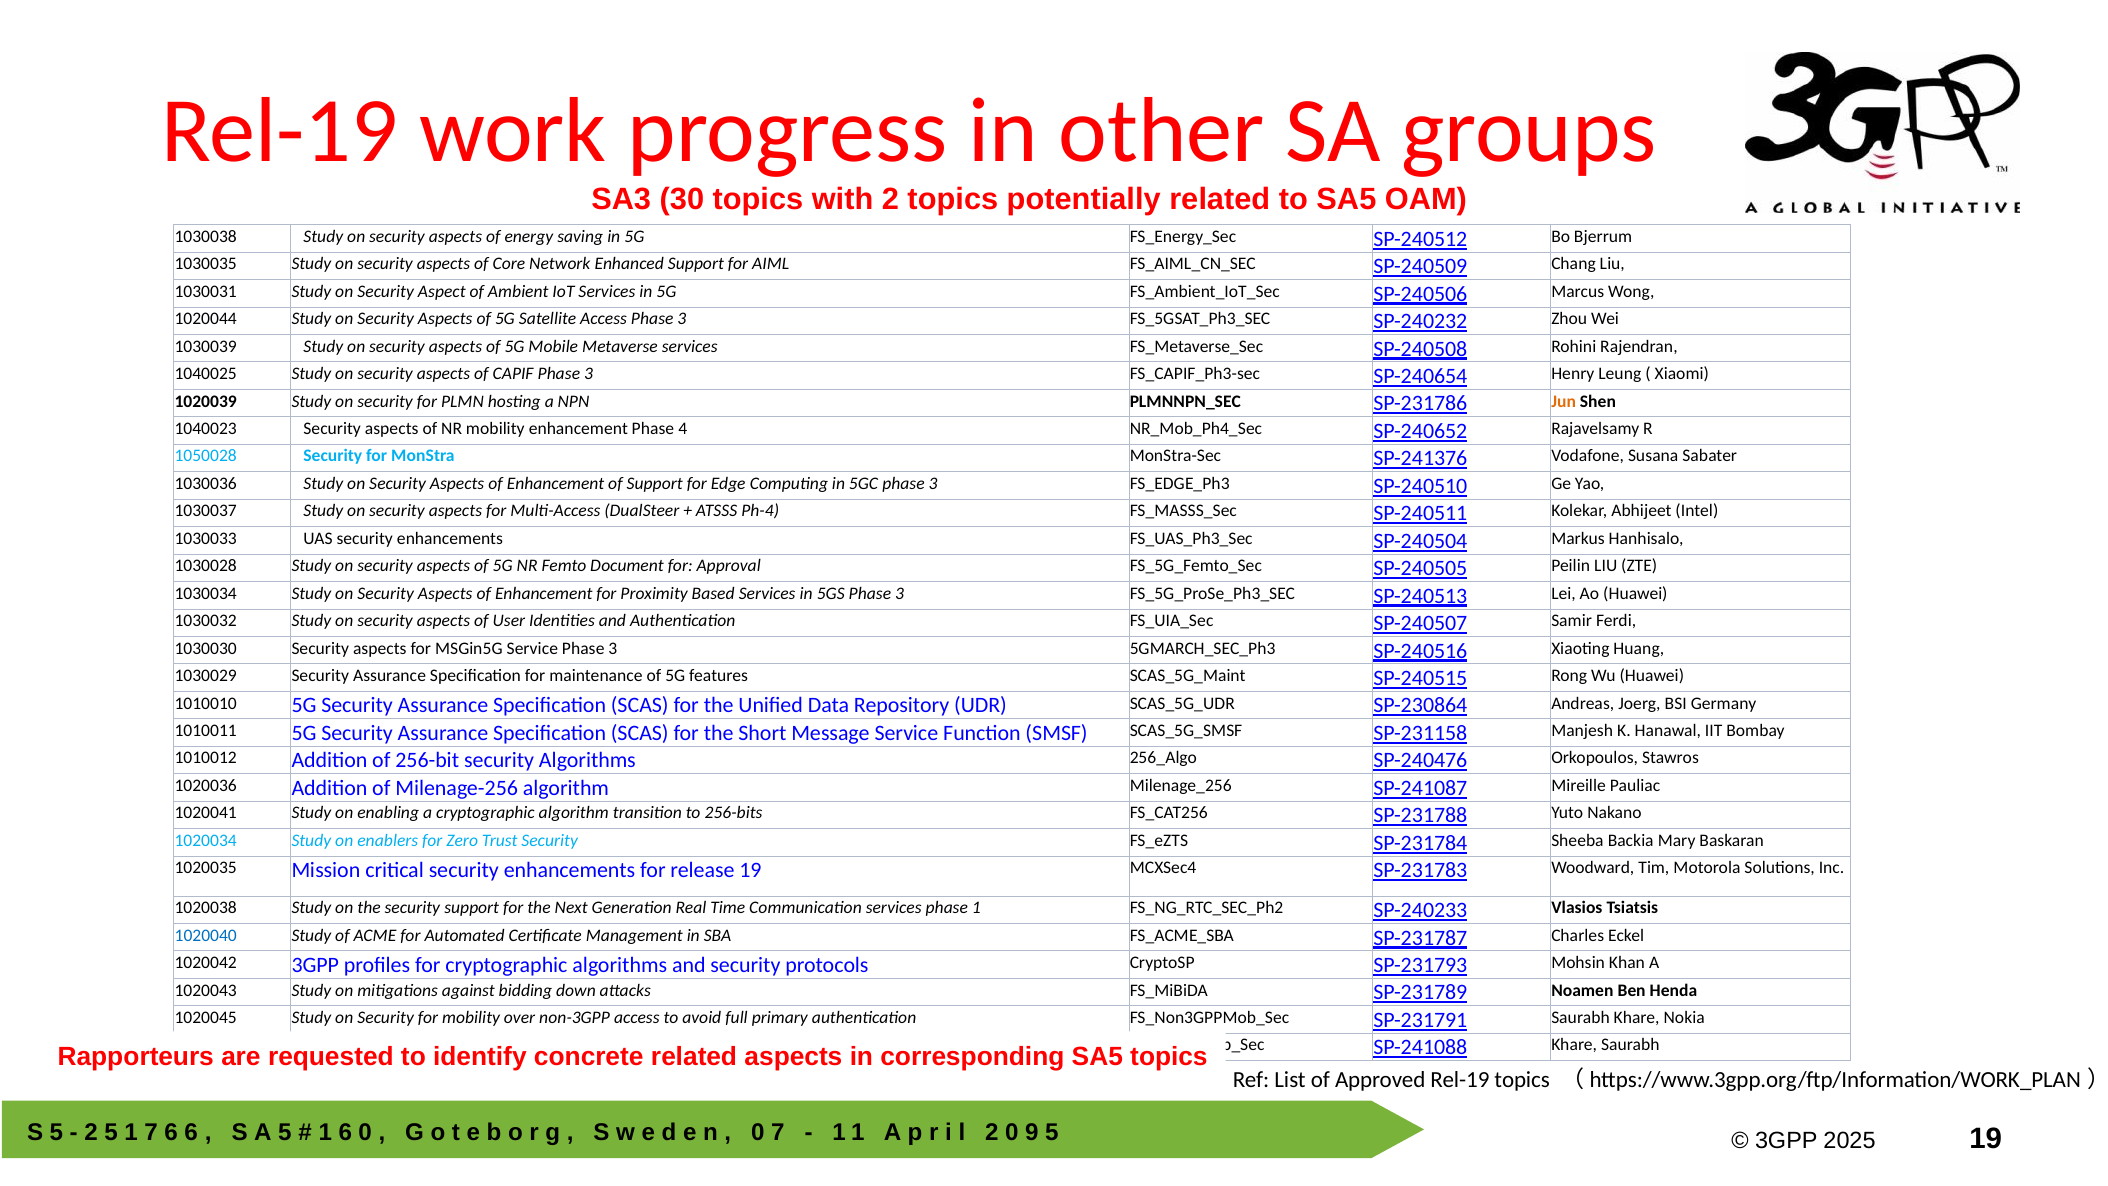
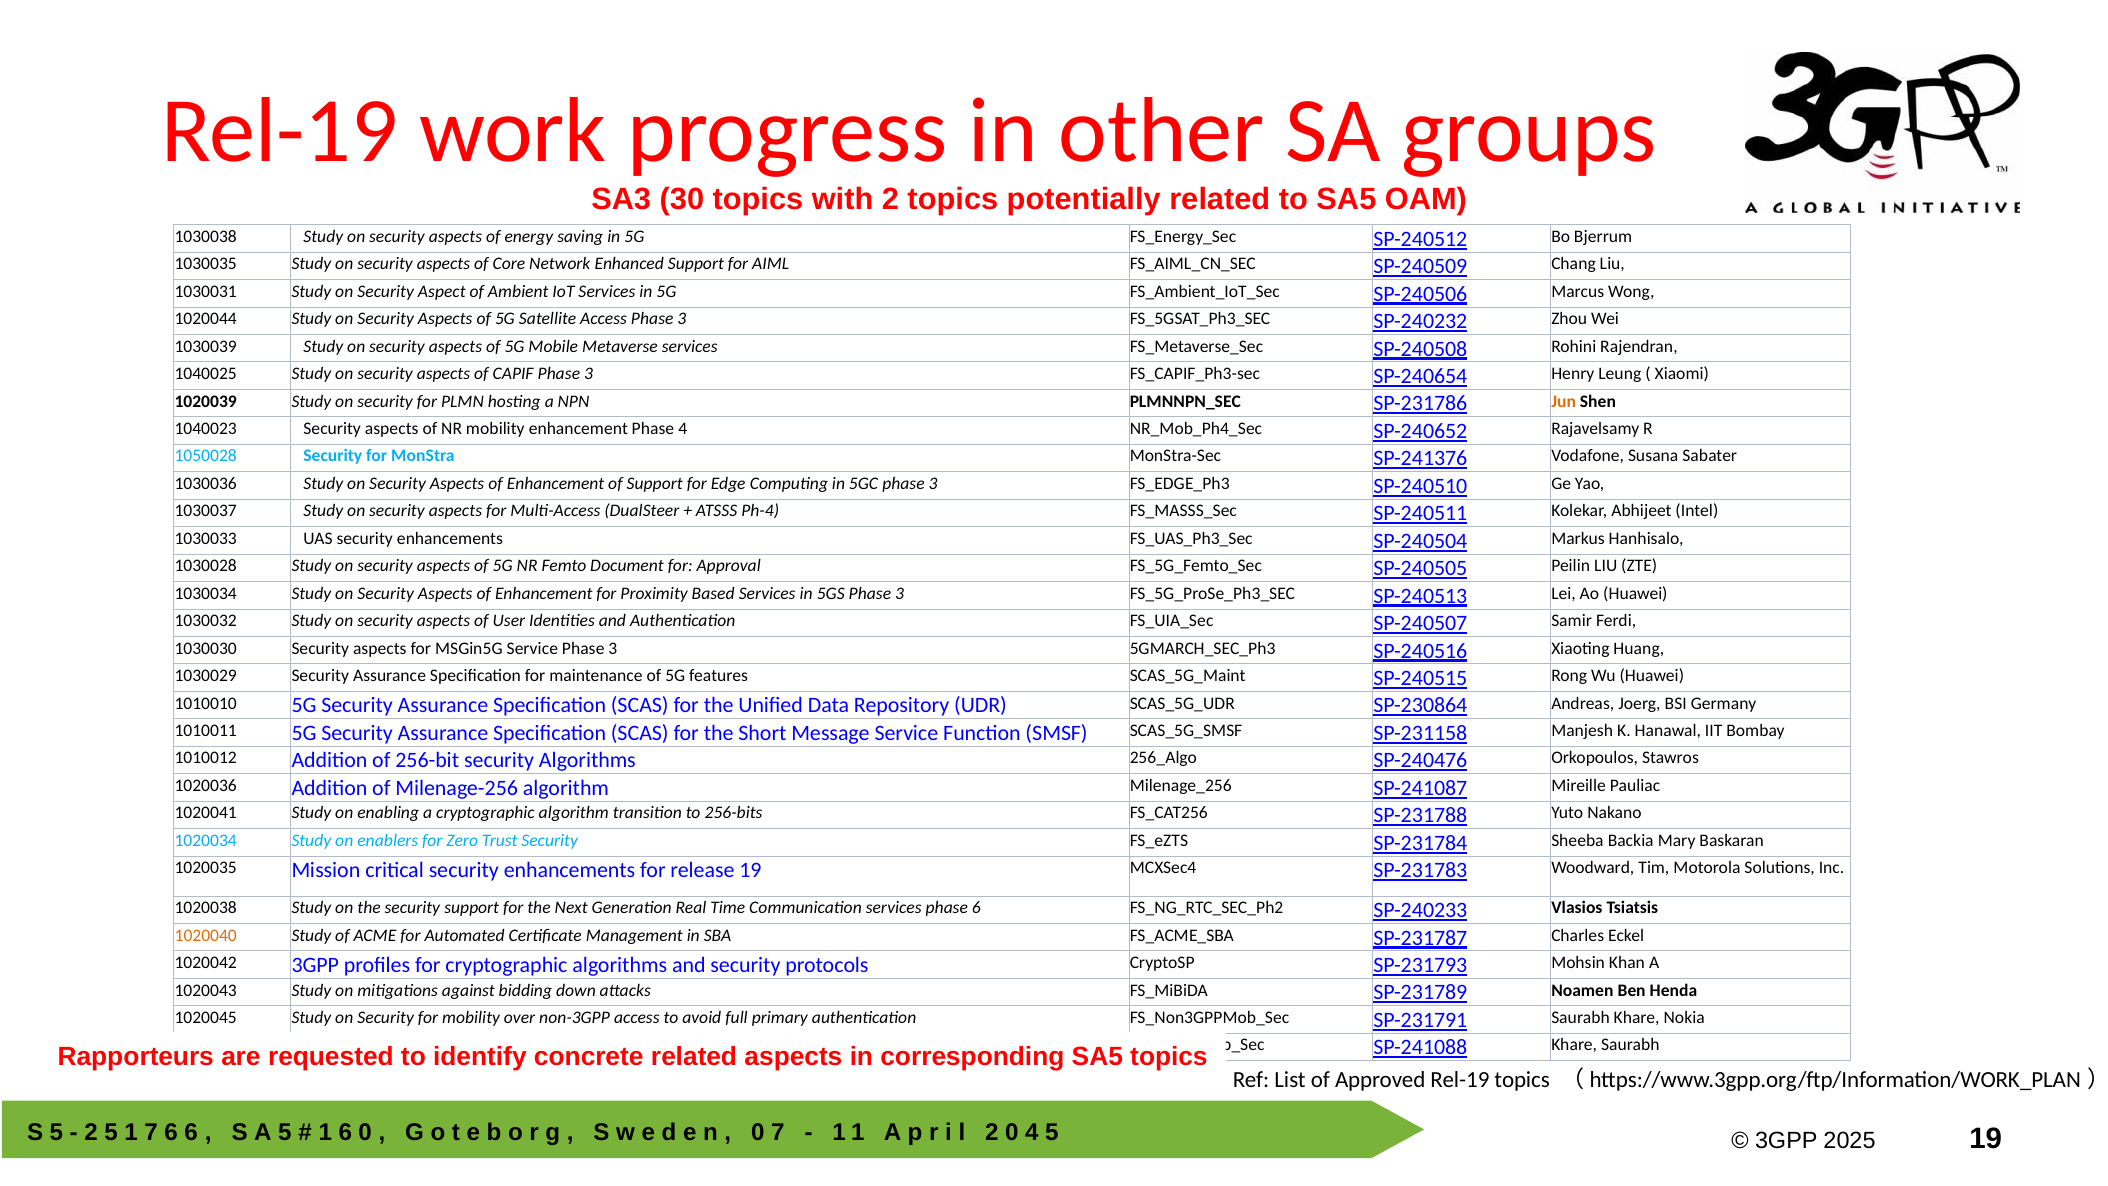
phase 1: 1 -> 6
1020040 colour: blue -> orange
9 at (1032, 1132): 9 -> 4
